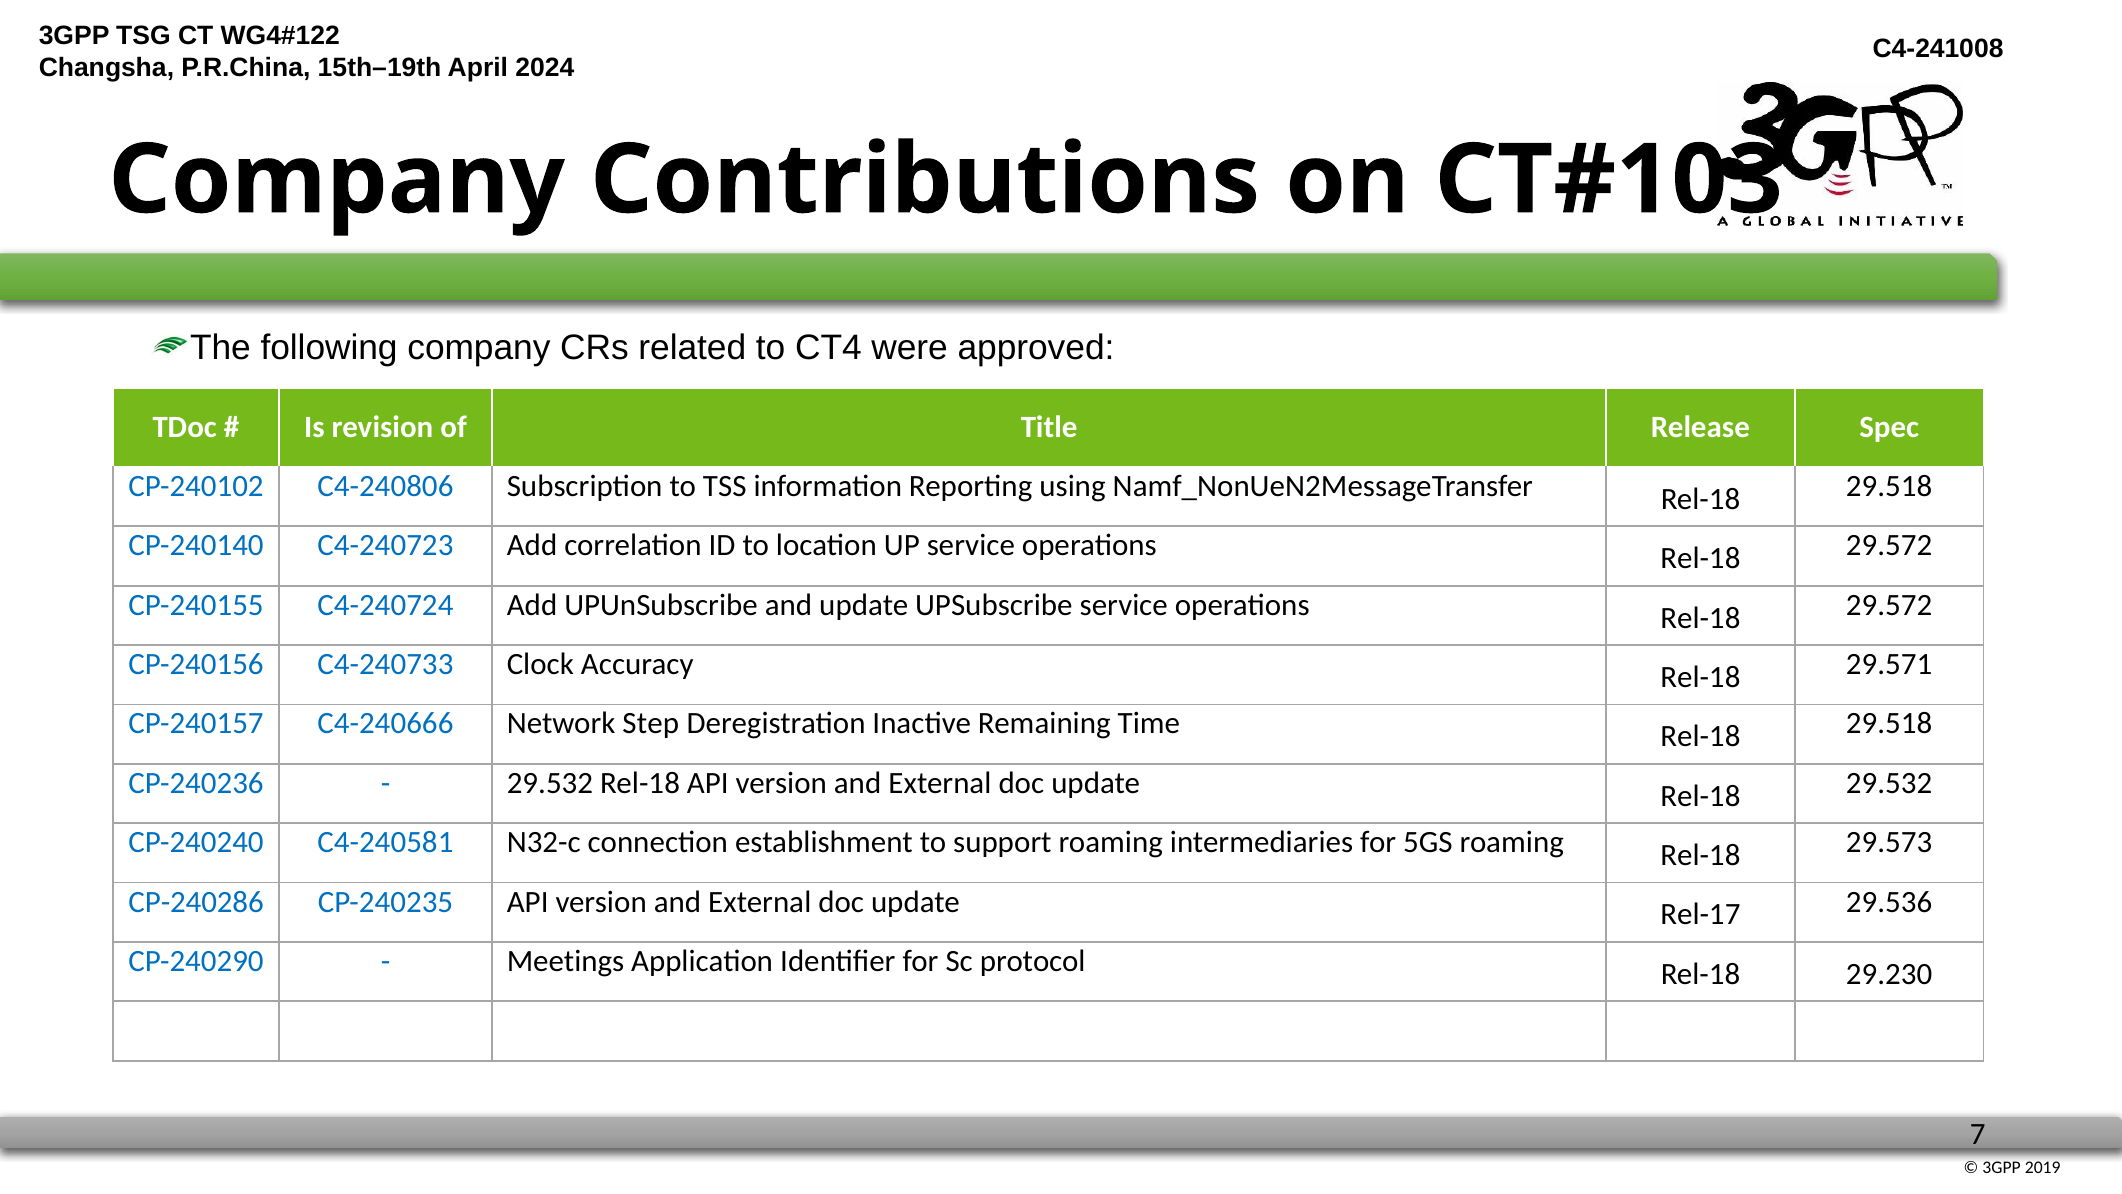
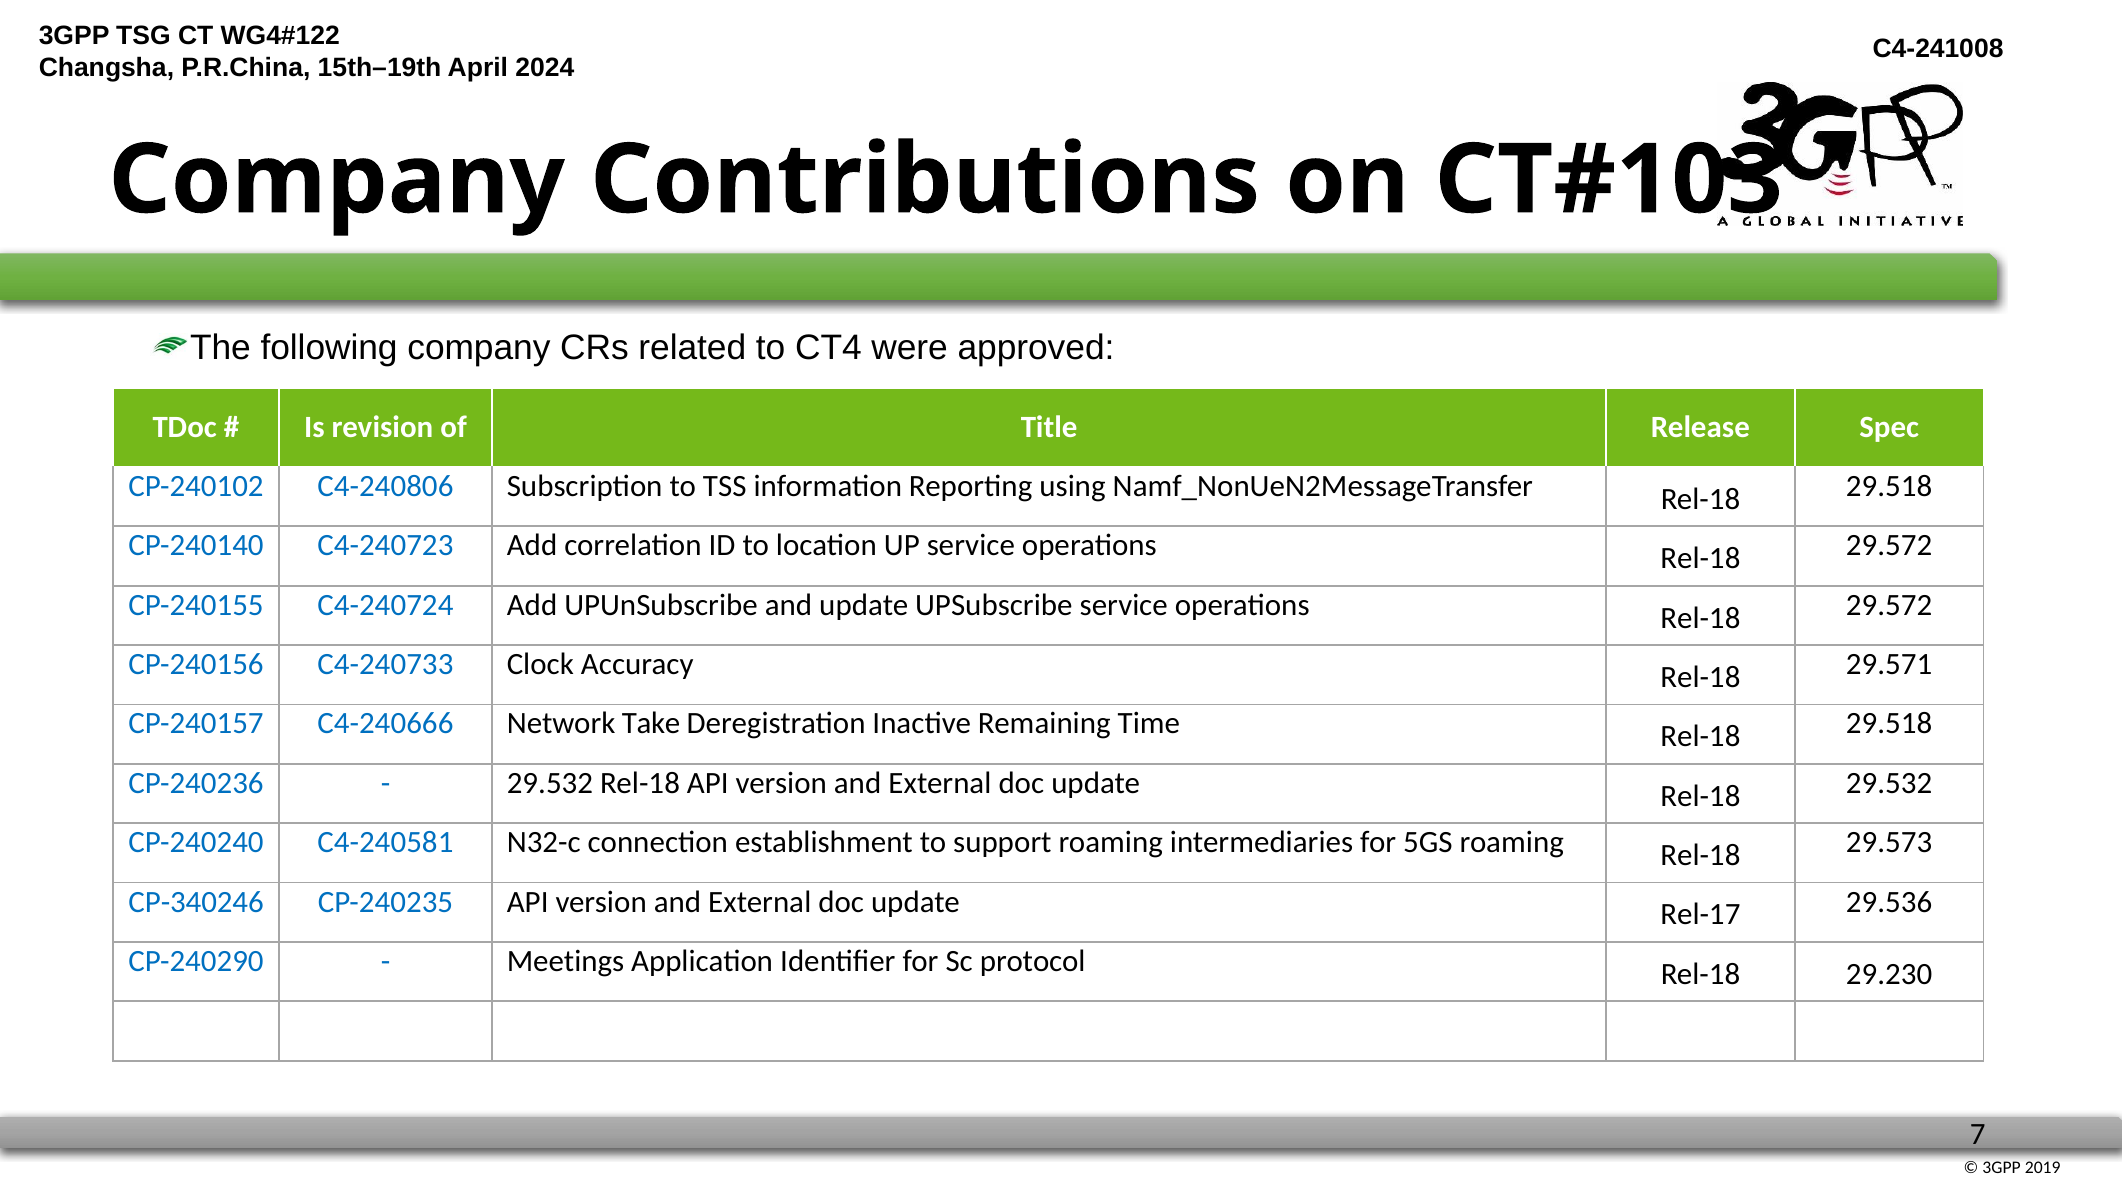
Step: Step -> Take
CP-240286: CP-240286 -> CP-340246
